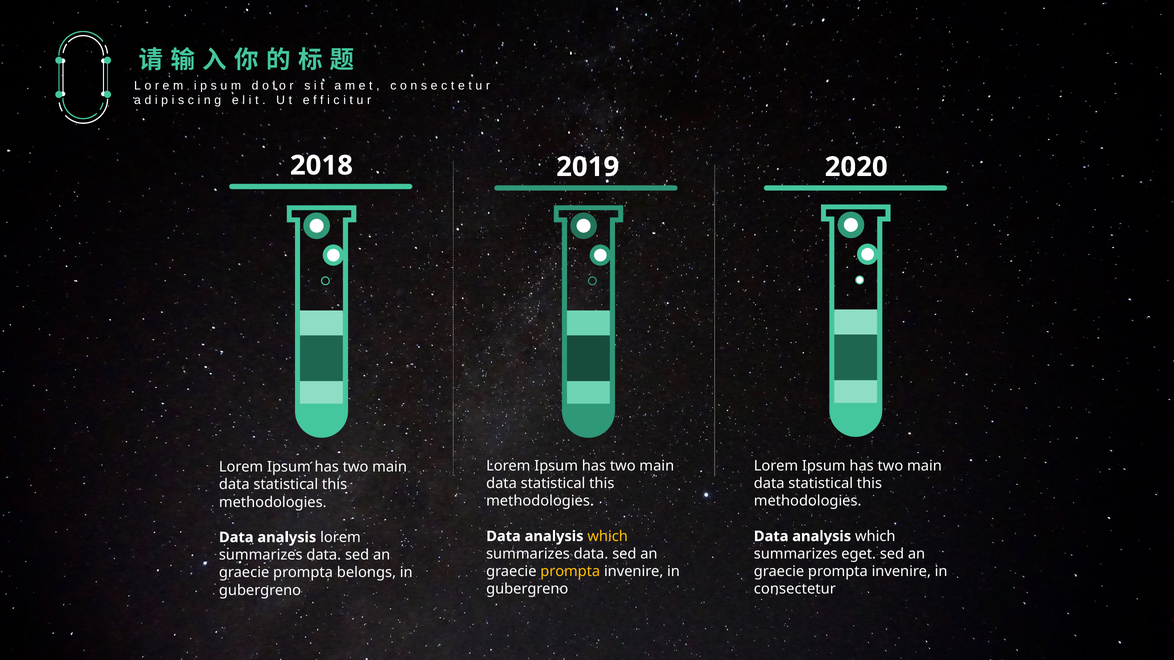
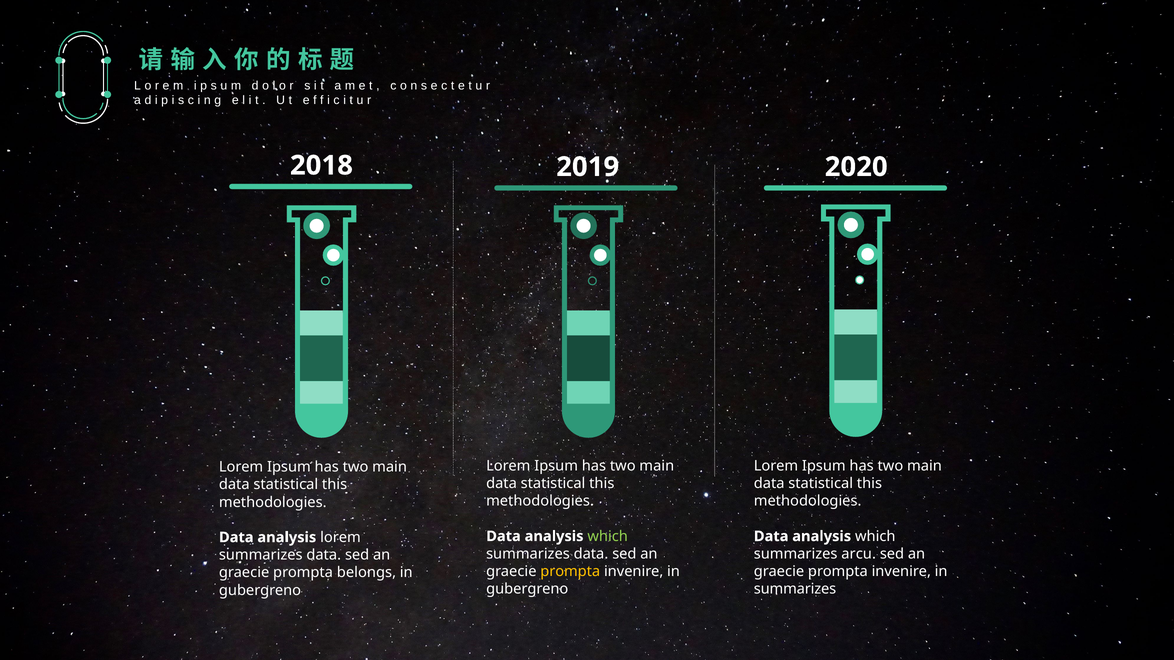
which at (608, 537) colour: yellow -> light green
eget: eget -> arcu
consectetur at (795, 589): consectetur -> summarizes
